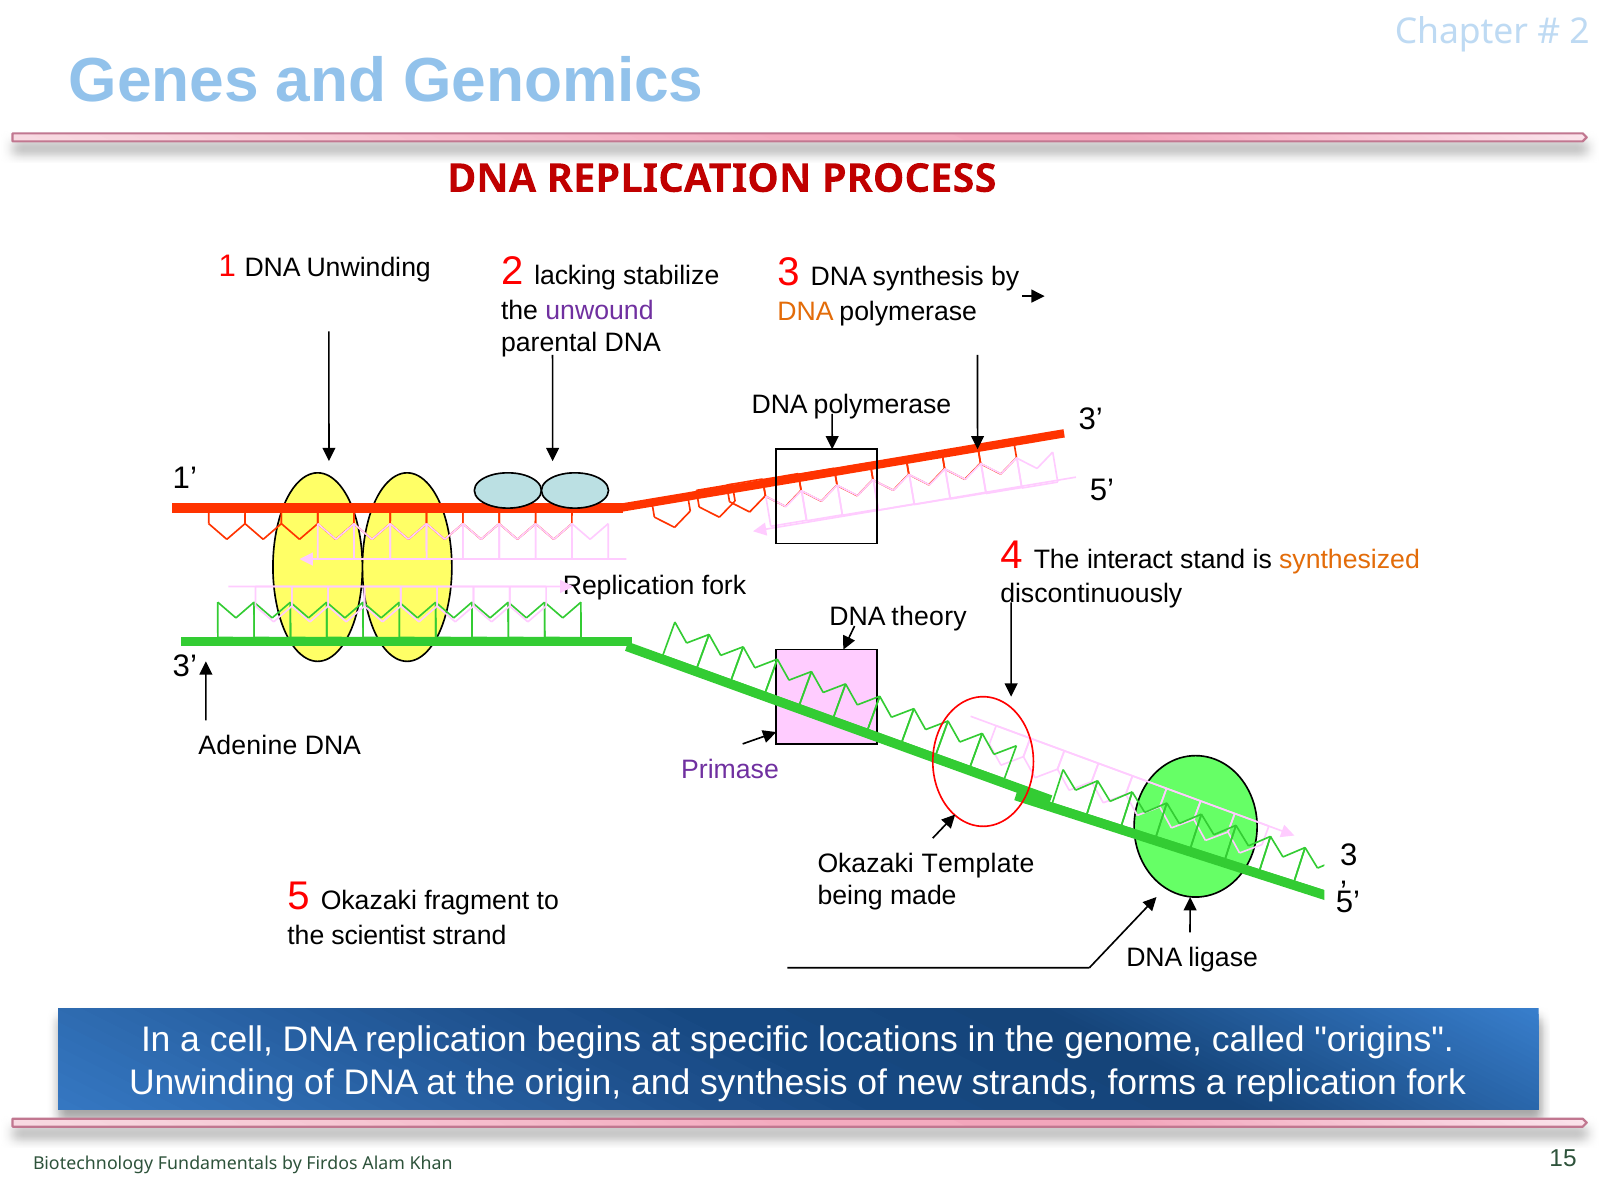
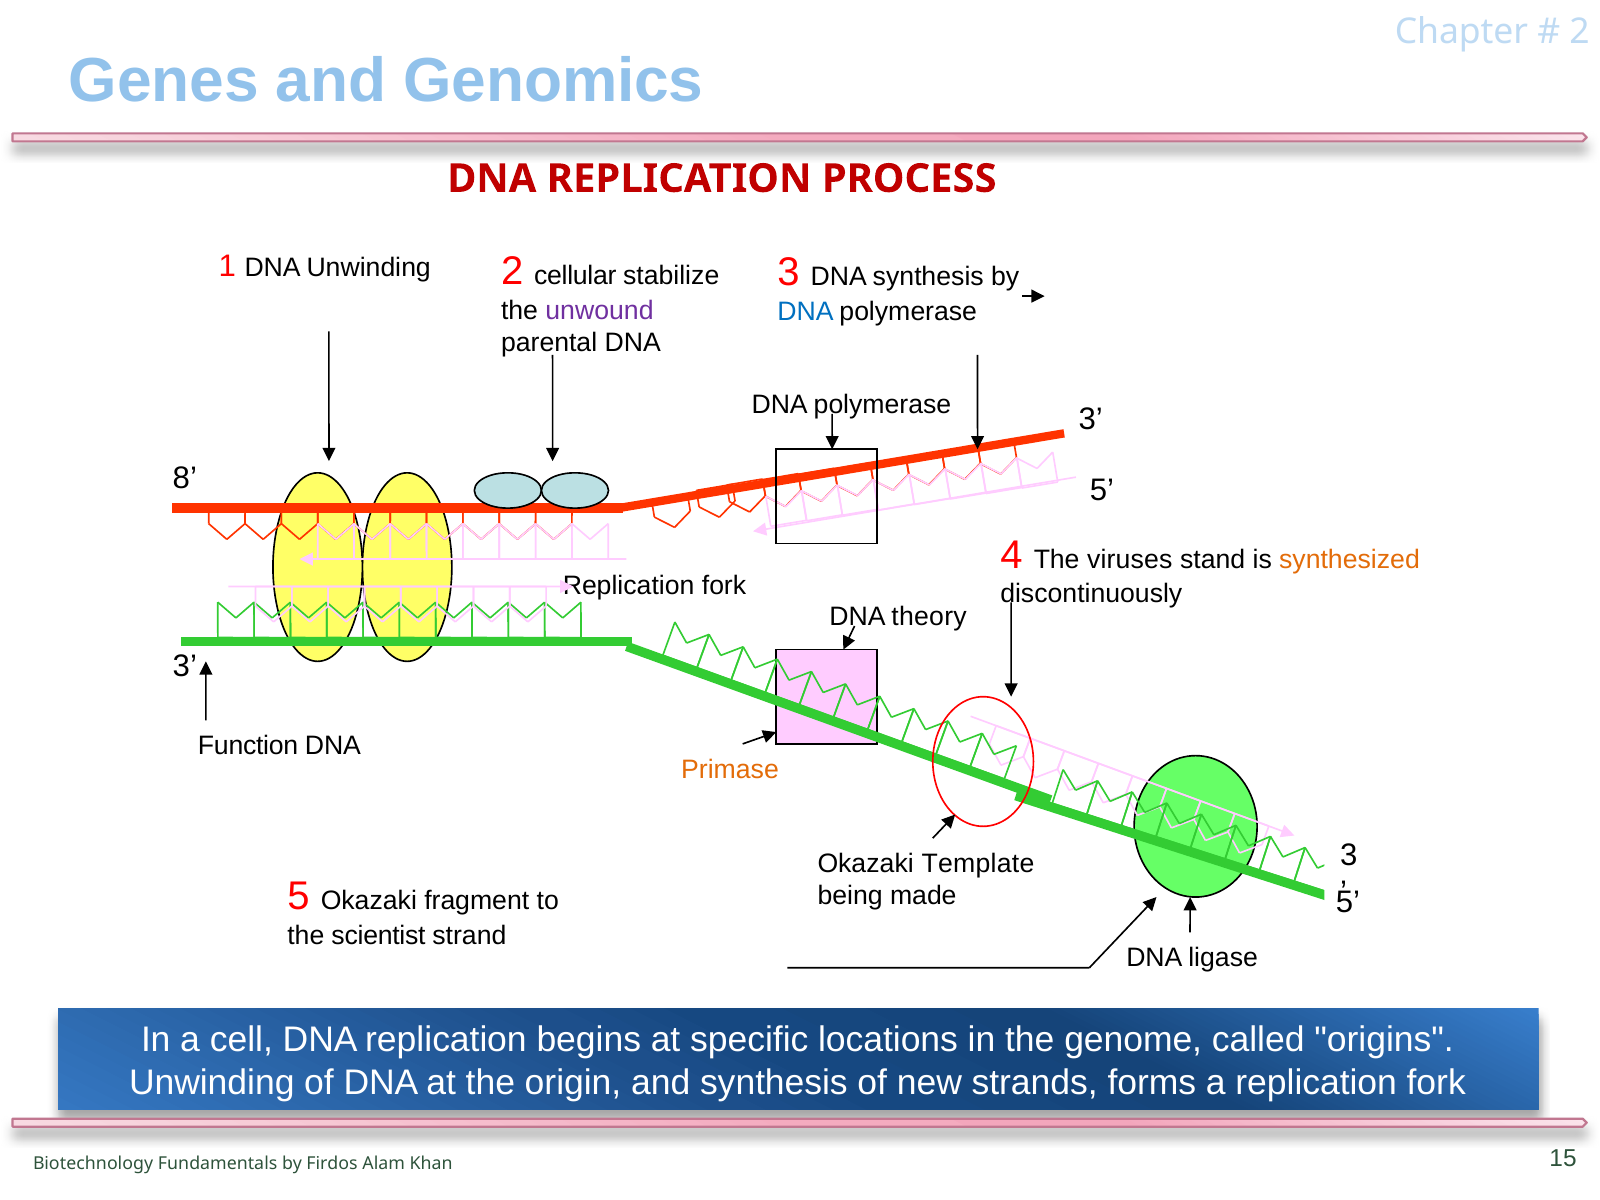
lacking: lacking -> cellular
DNA at (805, 311) colour: orange -> blue
1 at (185, 478): 1 -> 8
interact: interact -> viruses
Adenine: Adenine -> Function
Primase colour: purple -> orange
